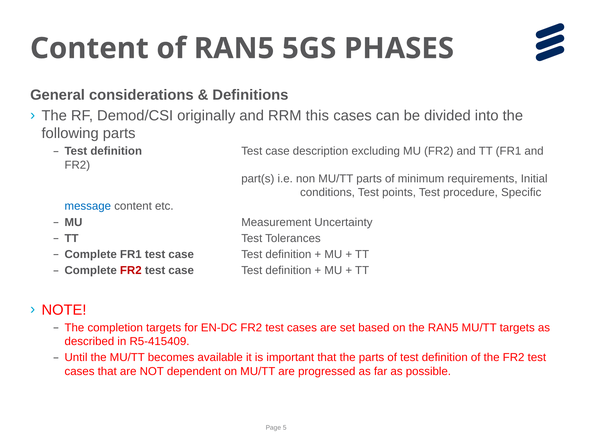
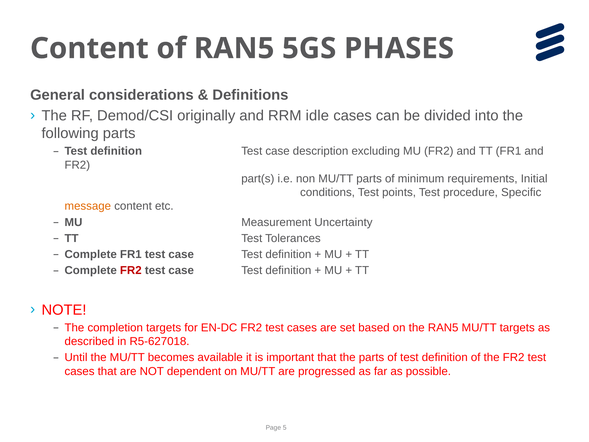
this: this -> idle
message colour: blue -> orange
R5-415409: R5-415409 -> R5-627018
